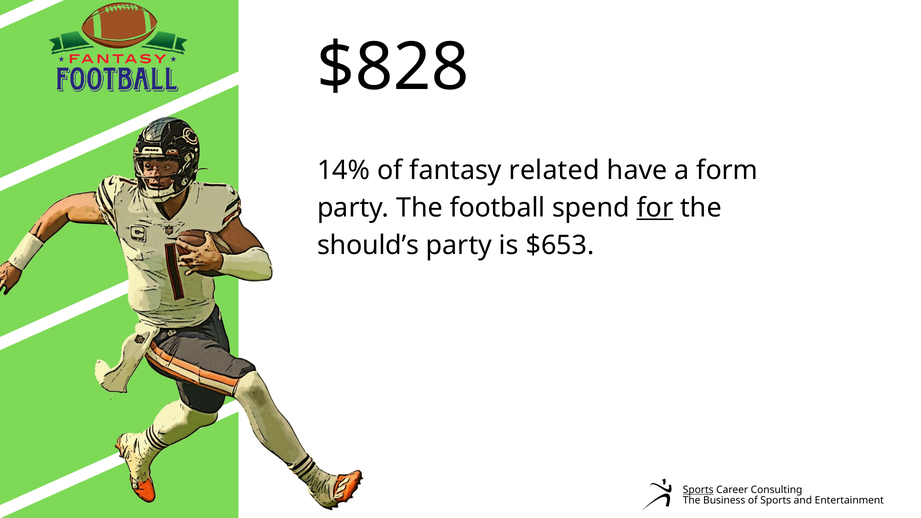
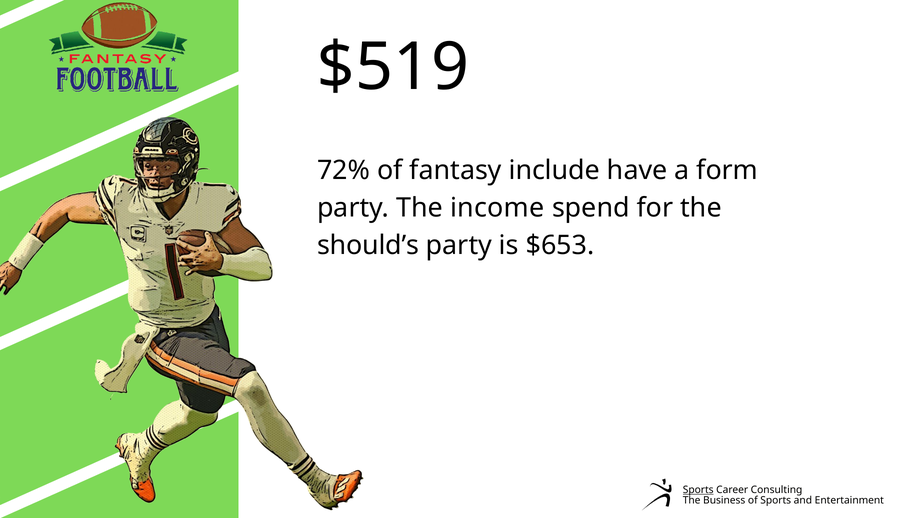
$828: $828 -> $519
14%: 14% -> 72%
related: related -> include
football: football -> income
for underline: present -> none
